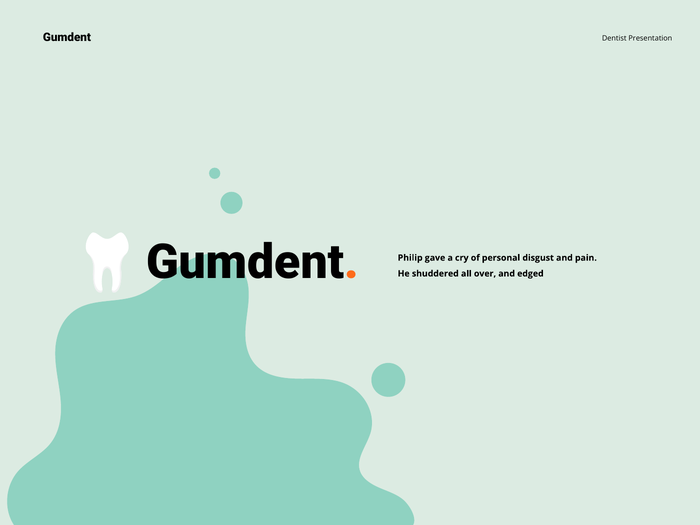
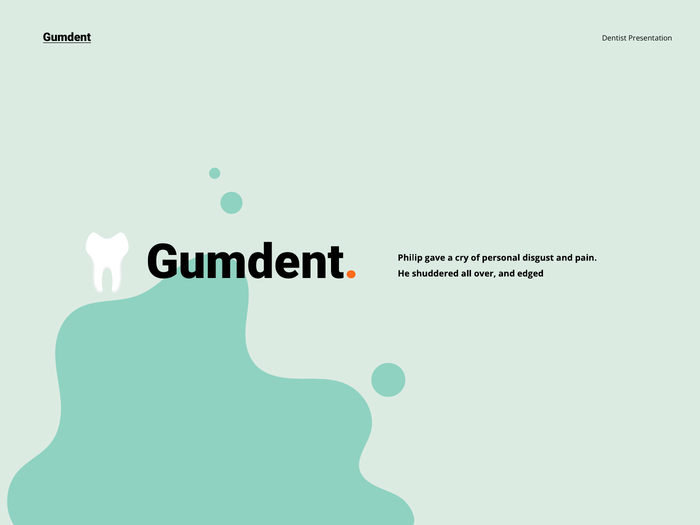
Gumdent at (67, 38) underline: none -> present
